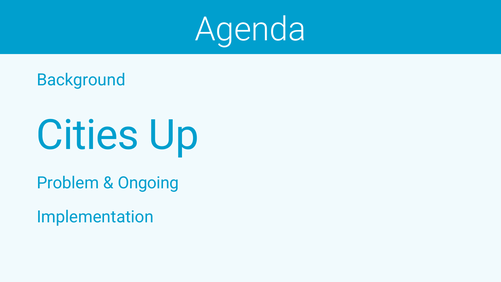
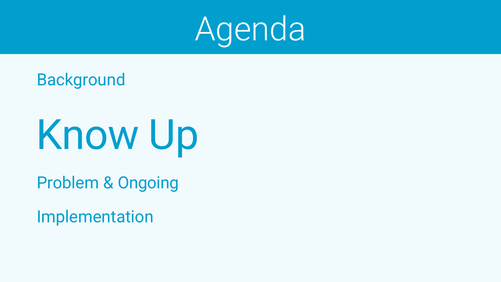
Cities: Cities -> Know
